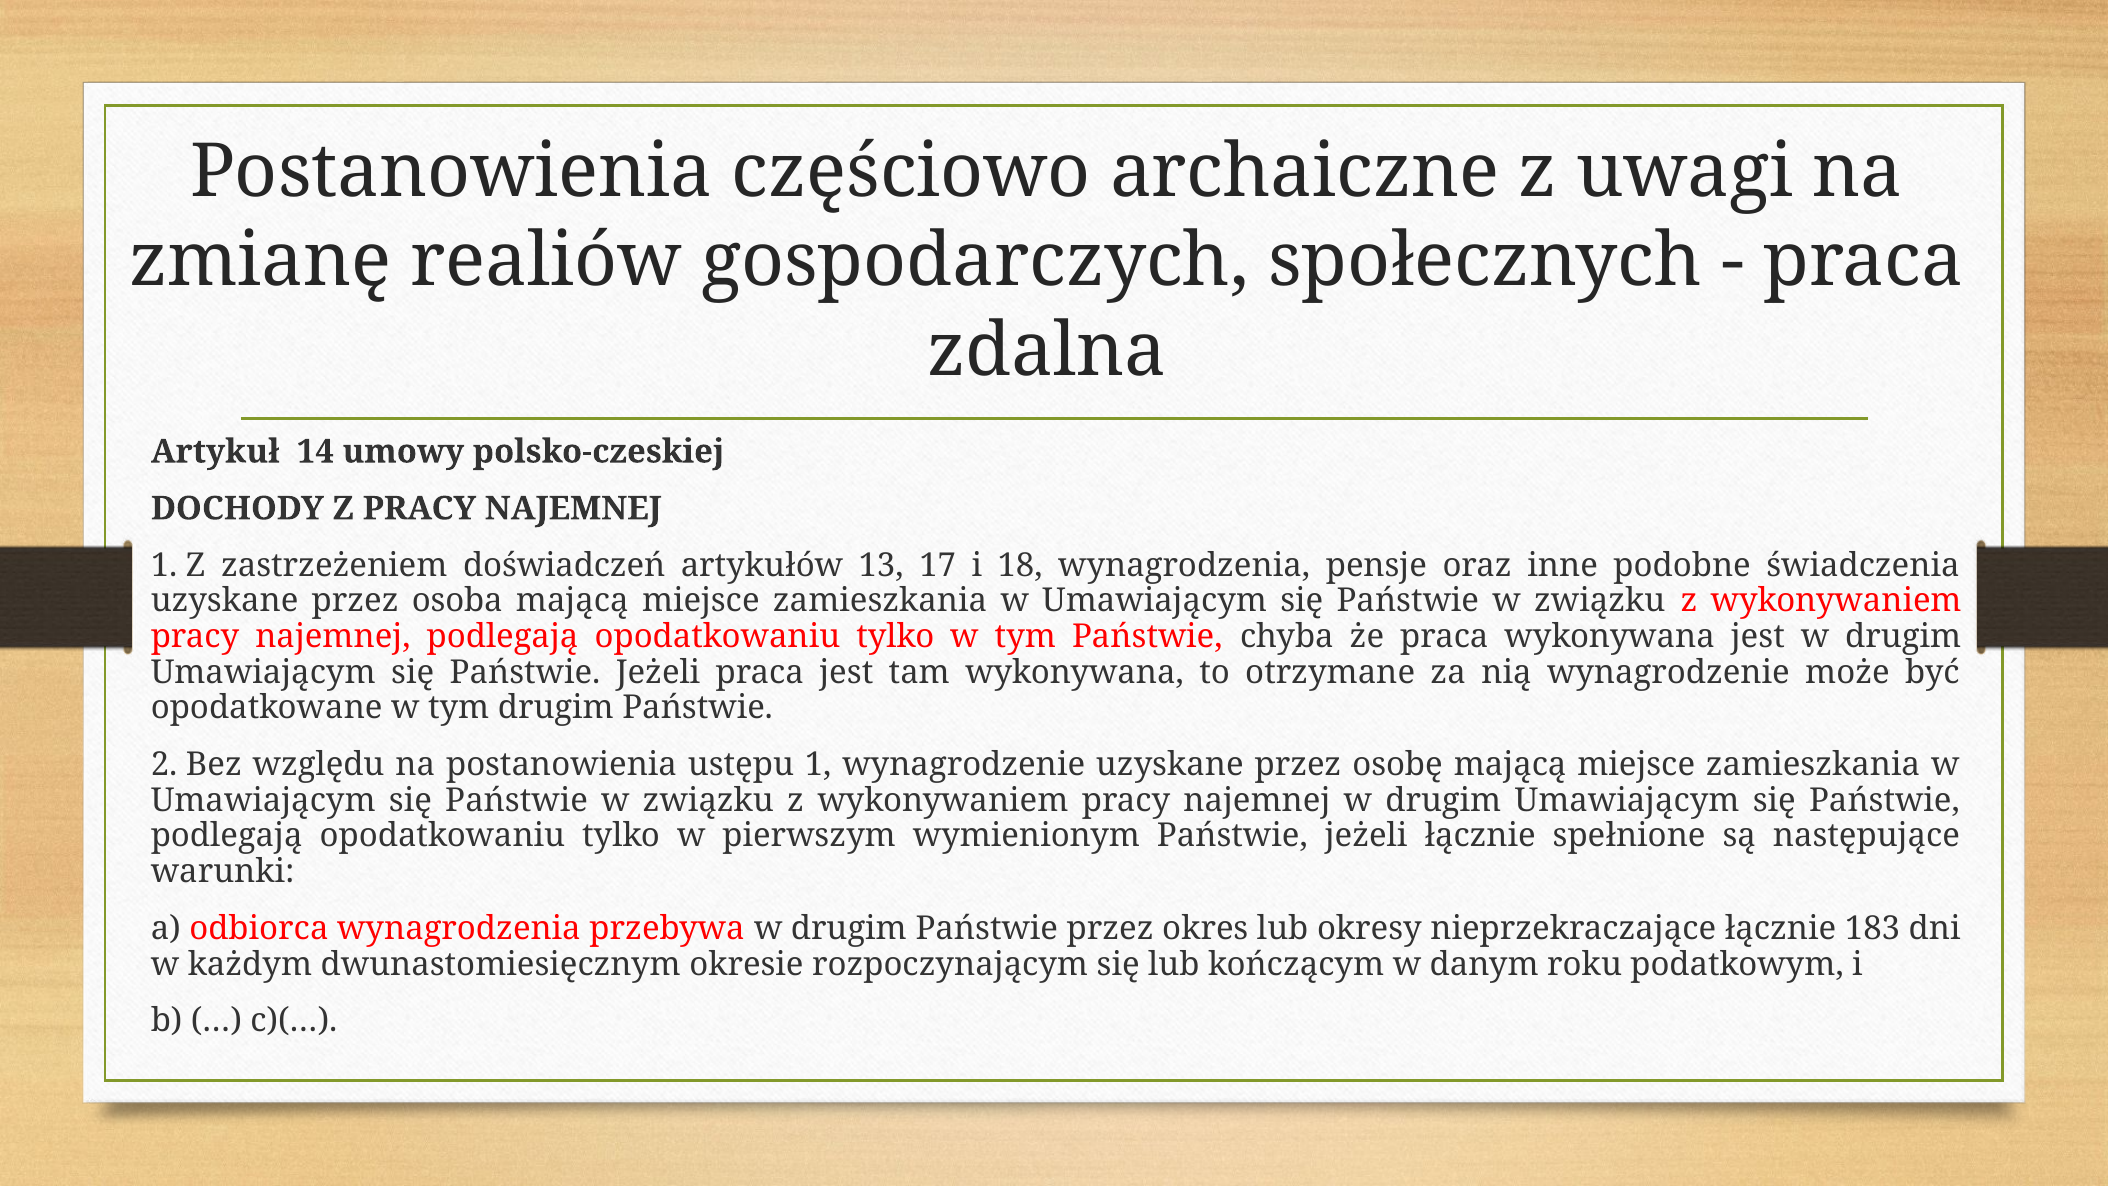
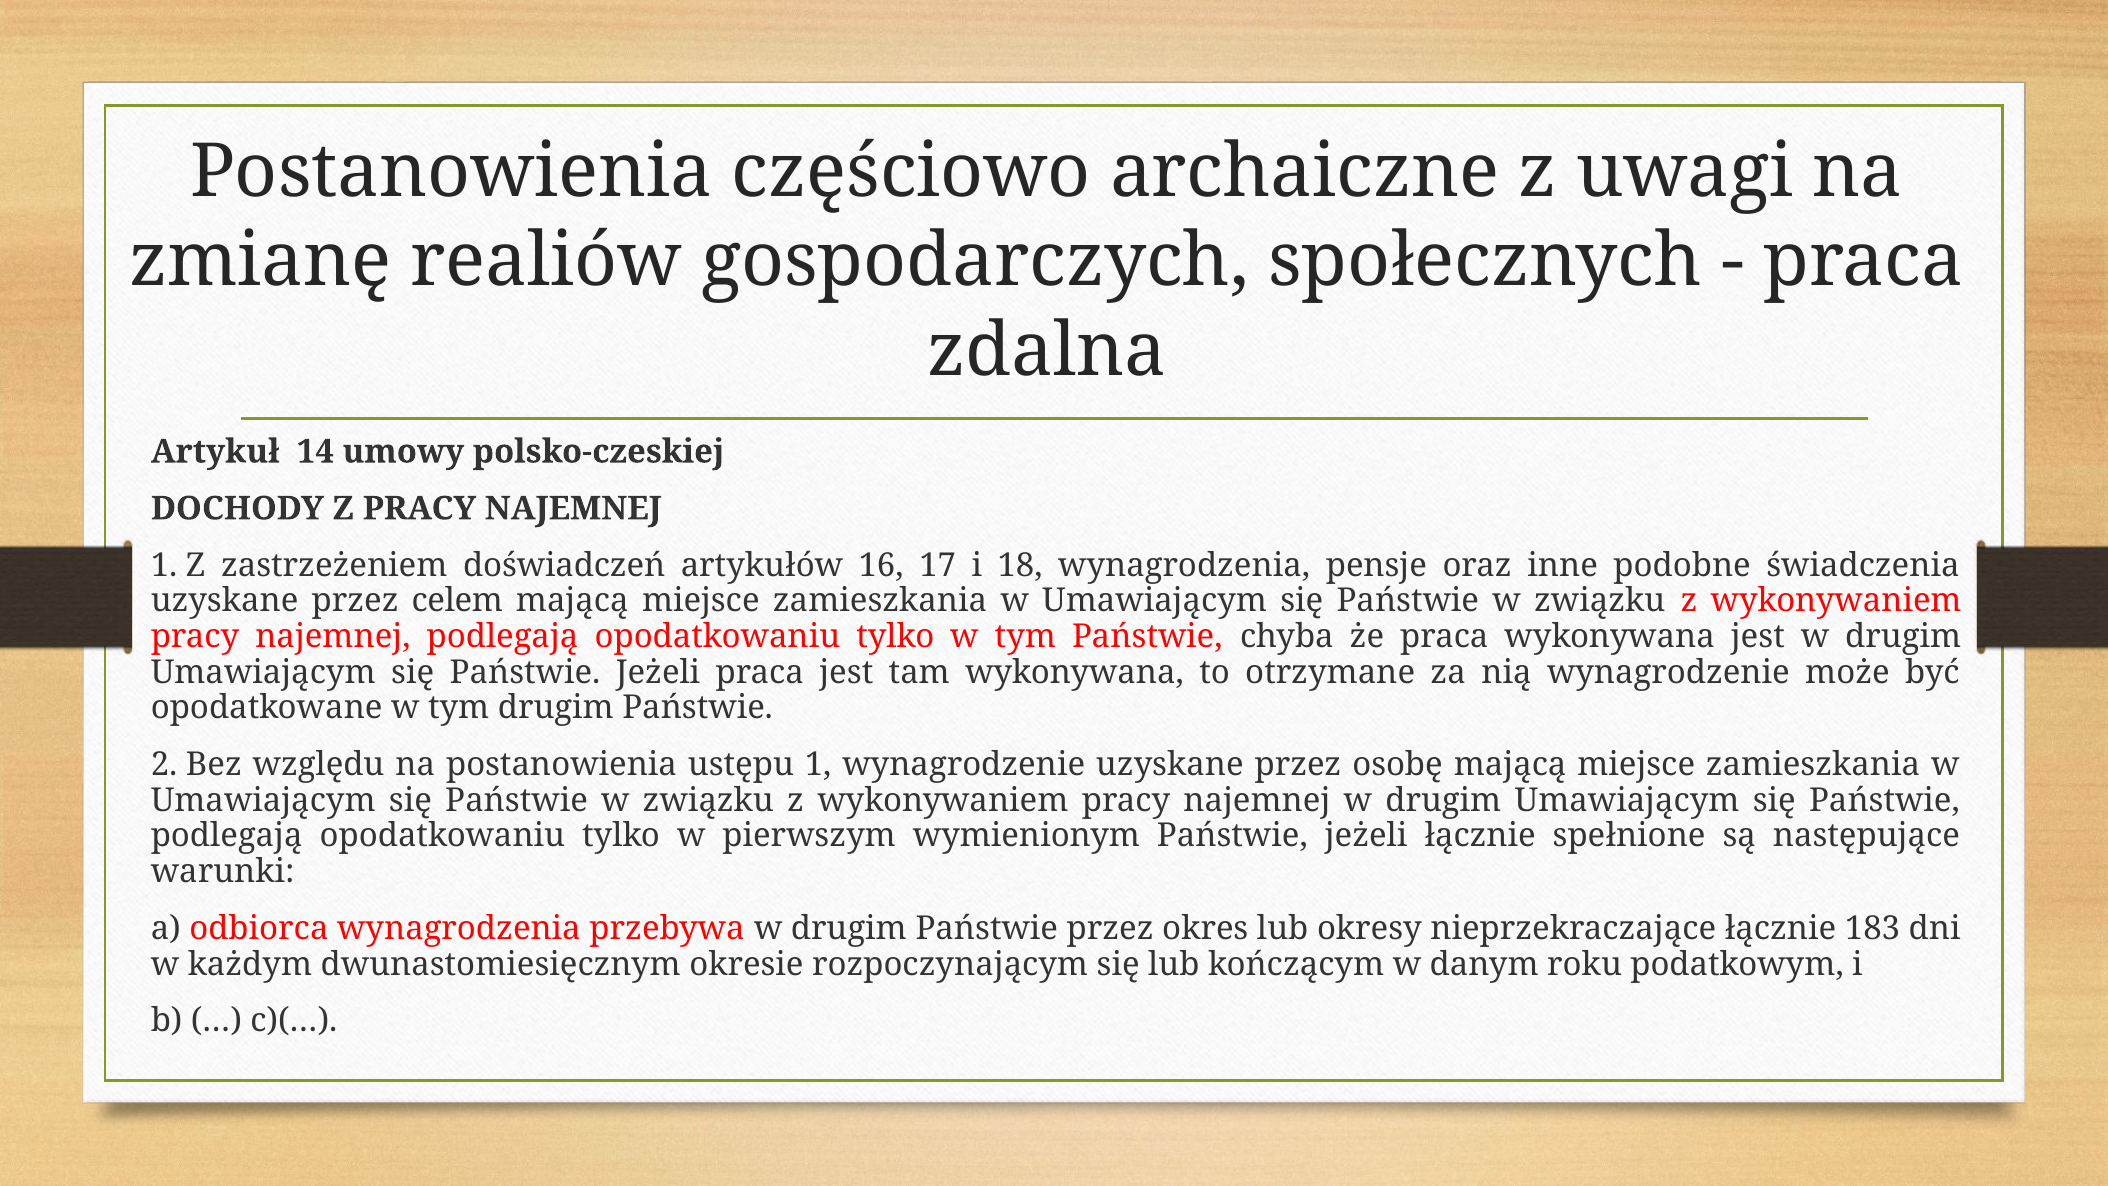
13: 13 -> 16
osoba: osoba -> celem
